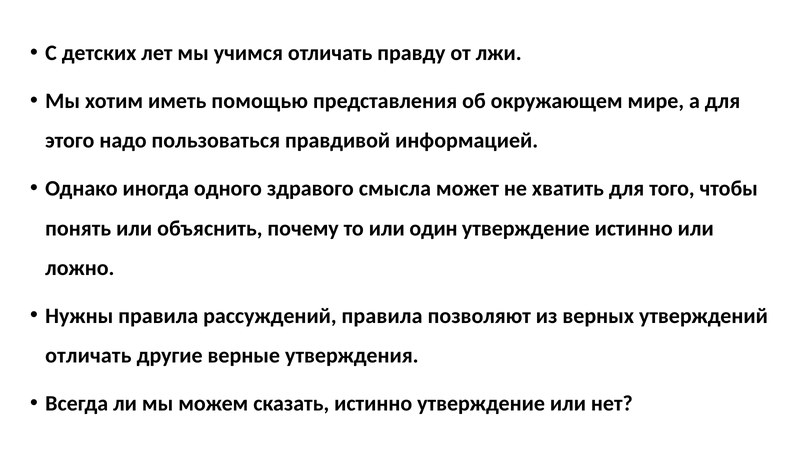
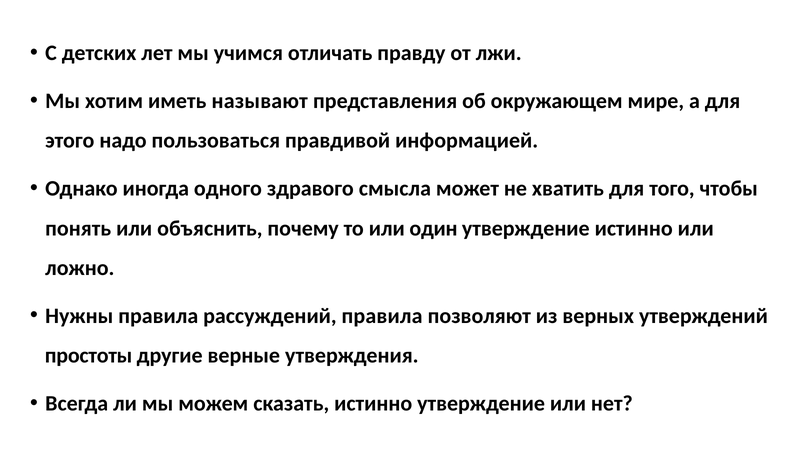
помощью: помощью -> называют
отличать at (88, 355): отличать -> простоты
